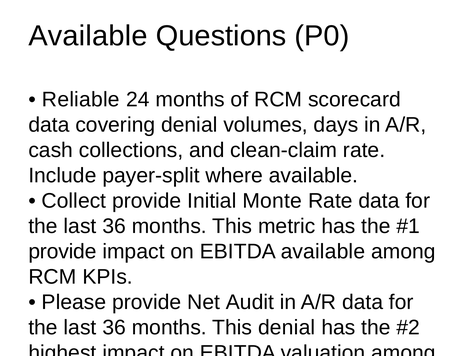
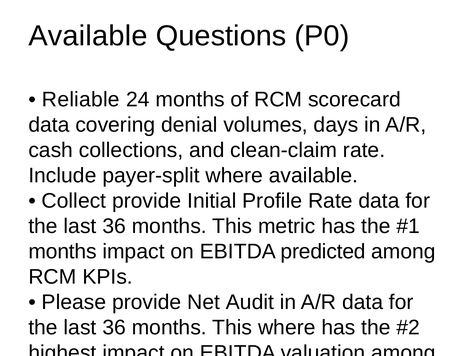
Monte: Monte -> Profile
provide at (63, 252): provide -> months
EBITDA available: available -> predicted
This denial: denial -> where
